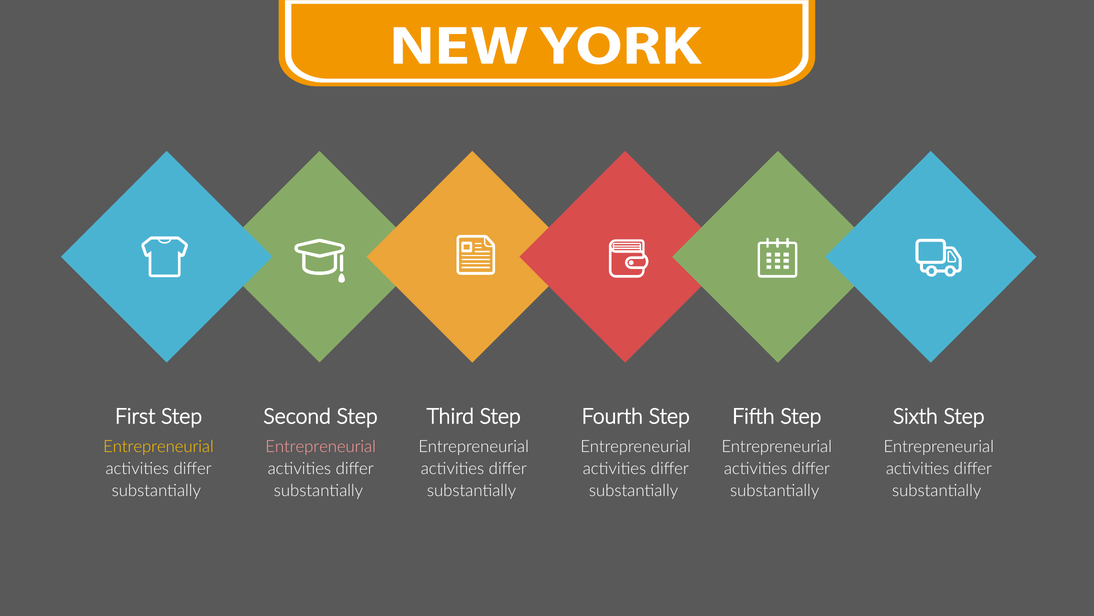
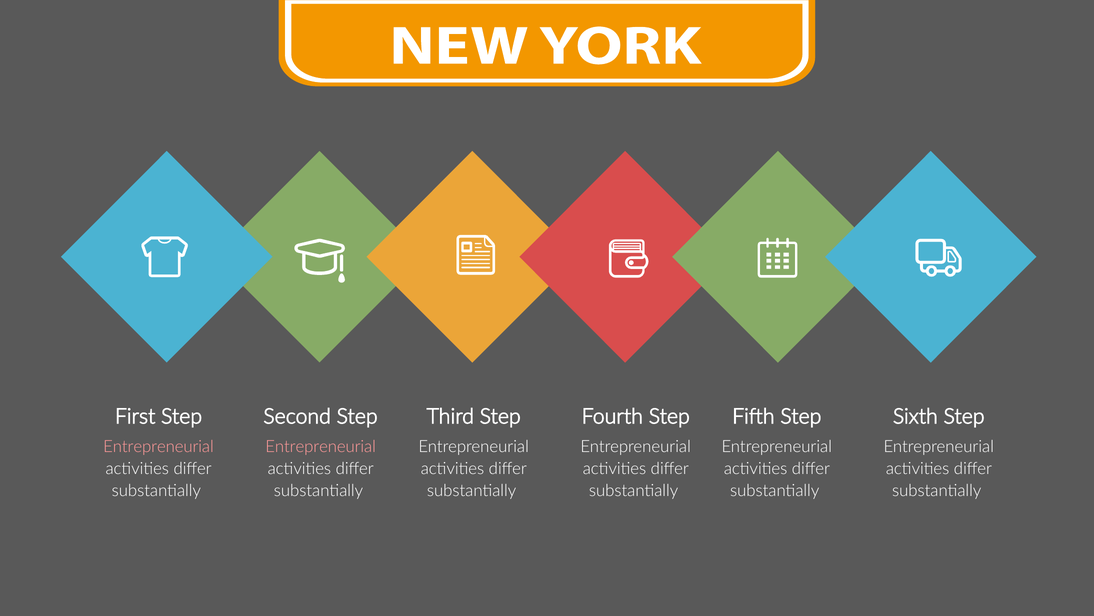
Entrepreneurial at (158, 446) colour: yellow -> pink
